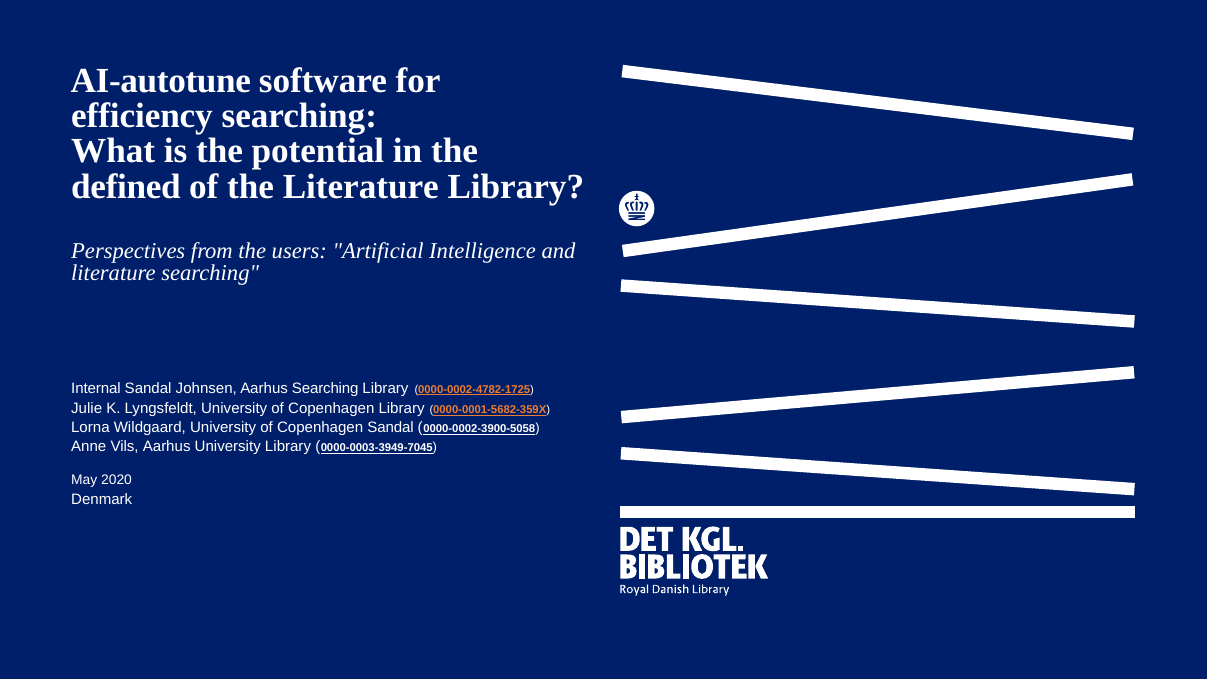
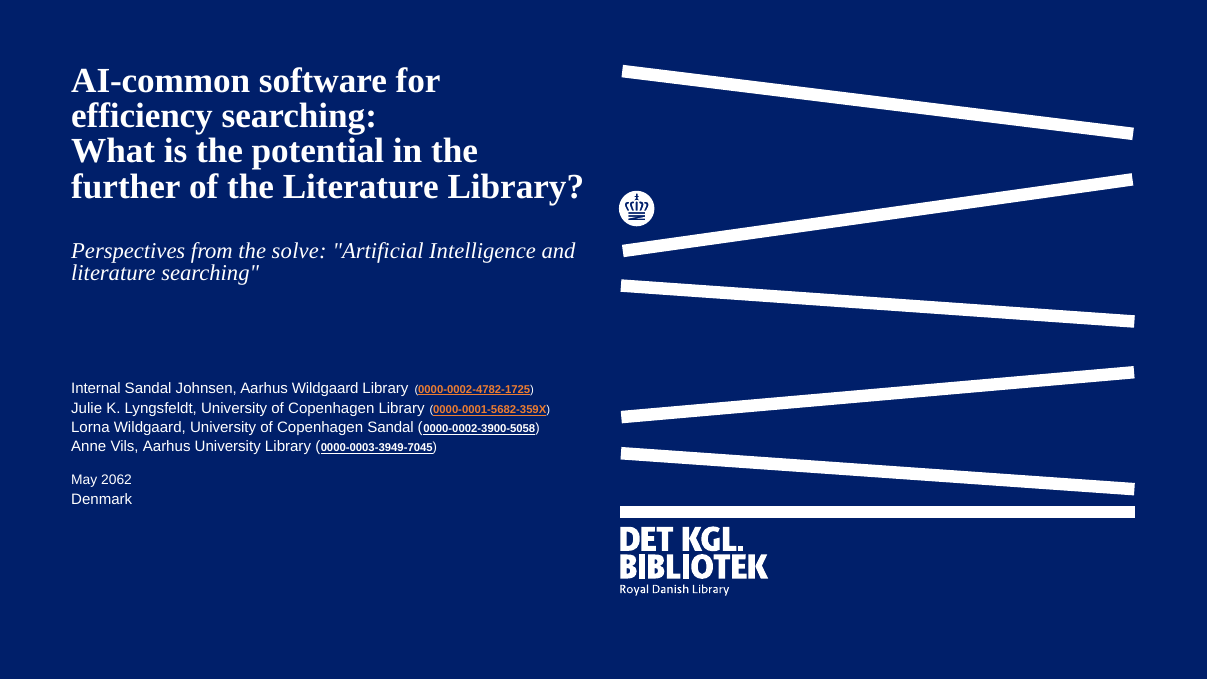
AI-autotune: AI-autotune -> AI-common
defined: defined -> further
users: users -> solve
Aarhus Searching: Searching -> Wildgaard
2020: 2020 -> 2062
